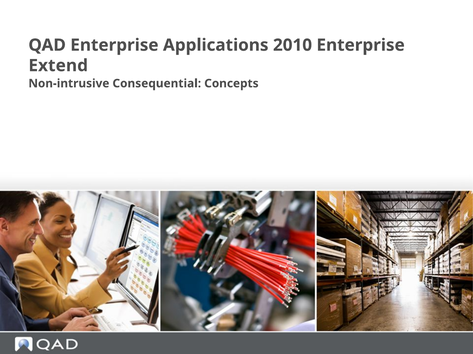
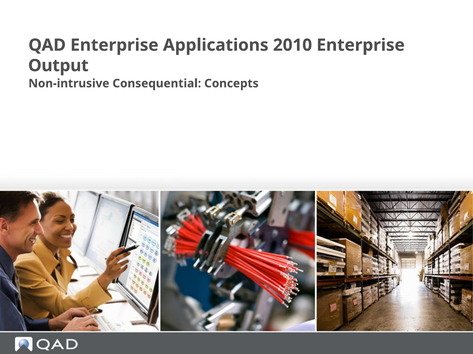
Extend: Extend -> Output
